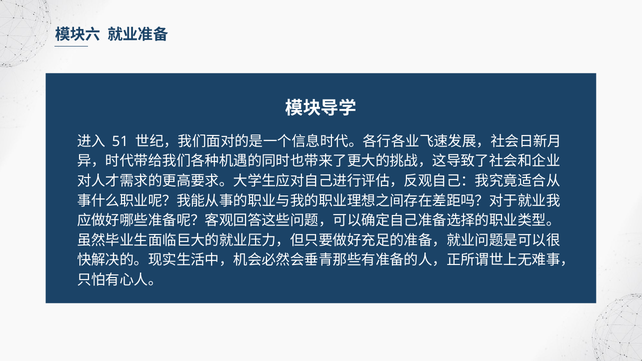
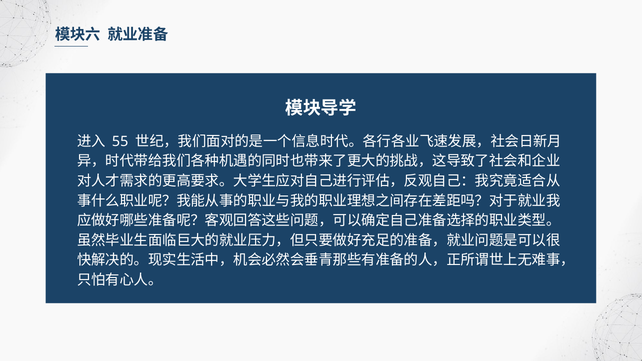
51: 51 -> 55
